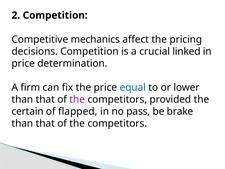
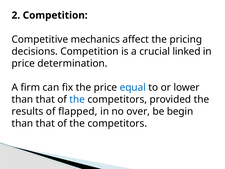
the at (77, 99) colour: purple -> blue
certain: certain -> results
pass: pass -> over
brake: brake -> begin
